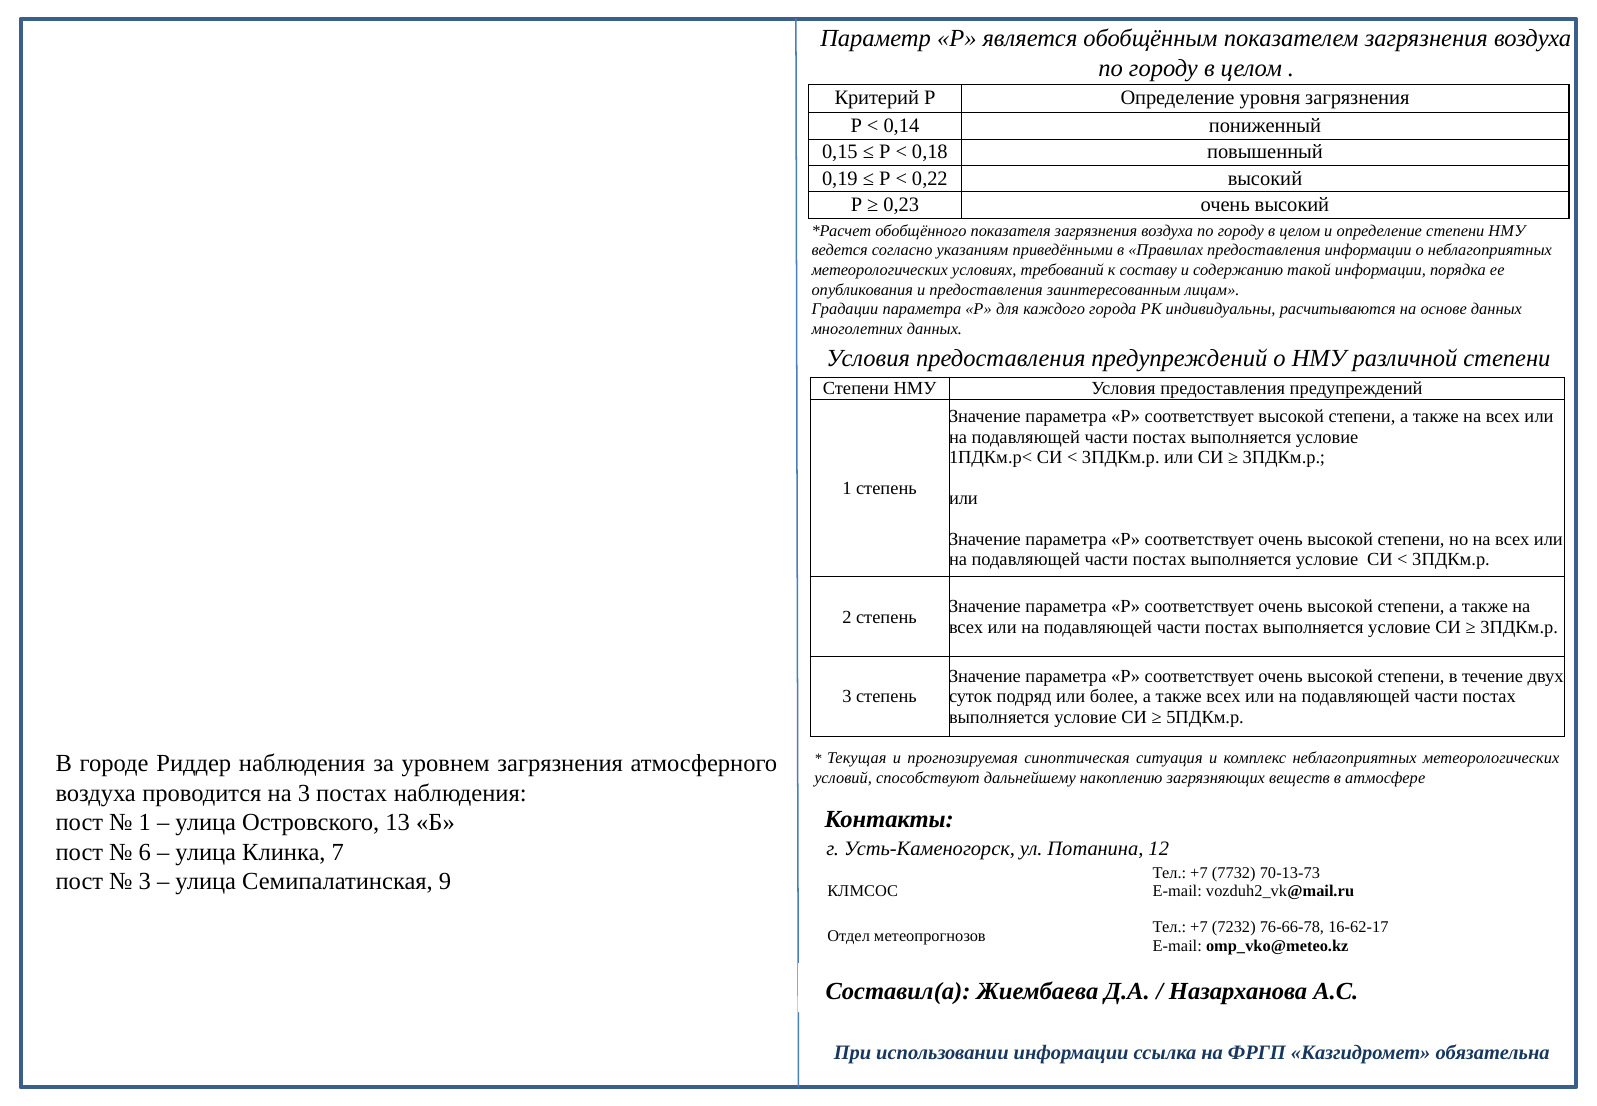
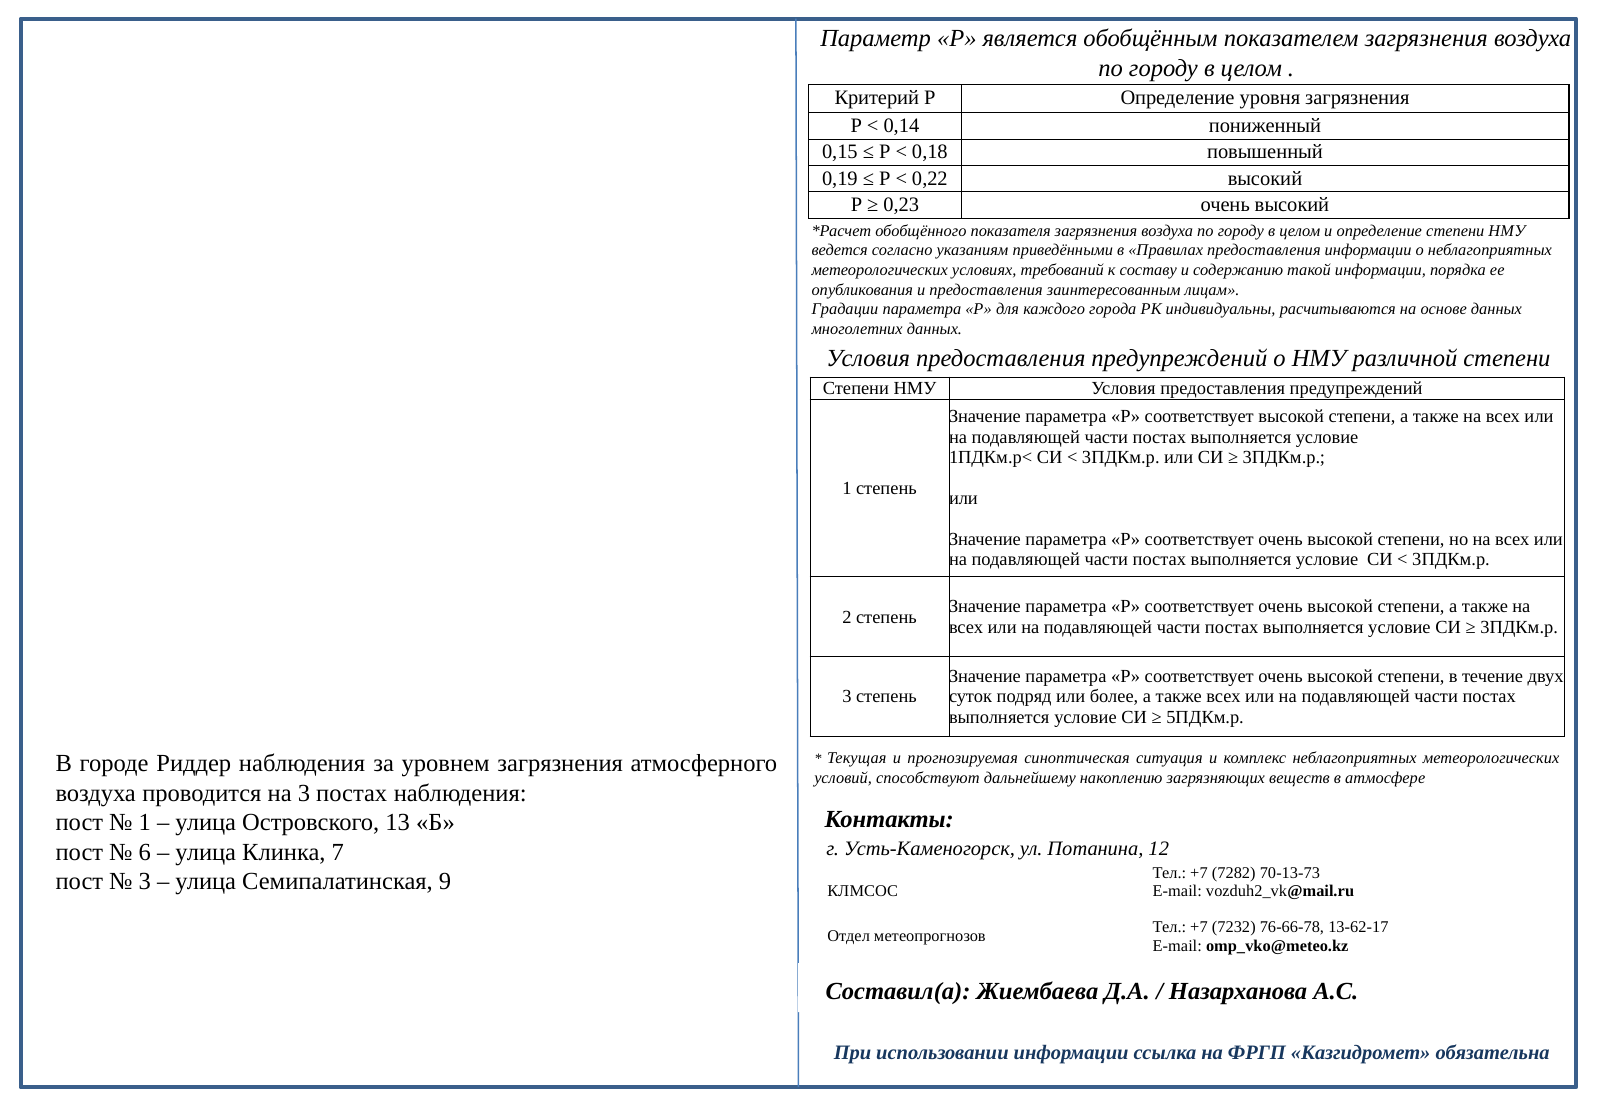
7732: 7732 -> 7282
16-62-17: 16-62-17 -> 13-62-17
